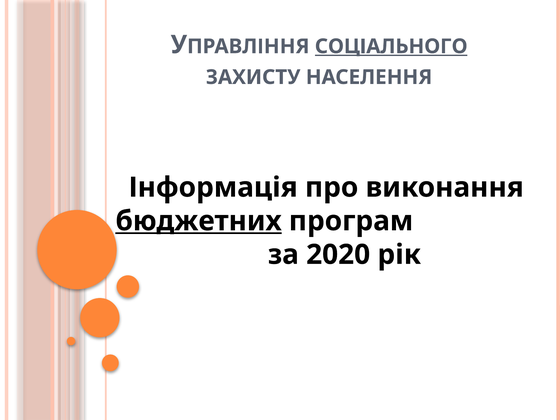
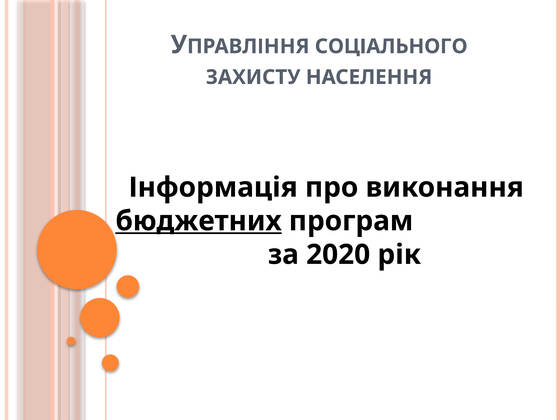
СОЦІАЛЬНОГО underline: present -> none
